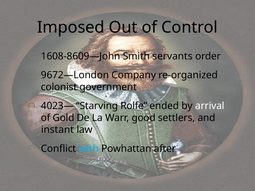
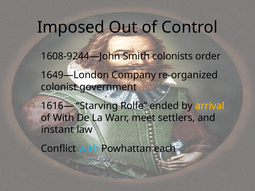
1608-8609—John: 1608-8609—John -> 1608-9244—John
servants: servants -> colonists
9672—London: 9672—London -> 1649—London
4023—: 4023— -> 1616—
arrival colour: white -> yellow
of Gold: Gold -> With
good: good -> meet
after: after -> each
